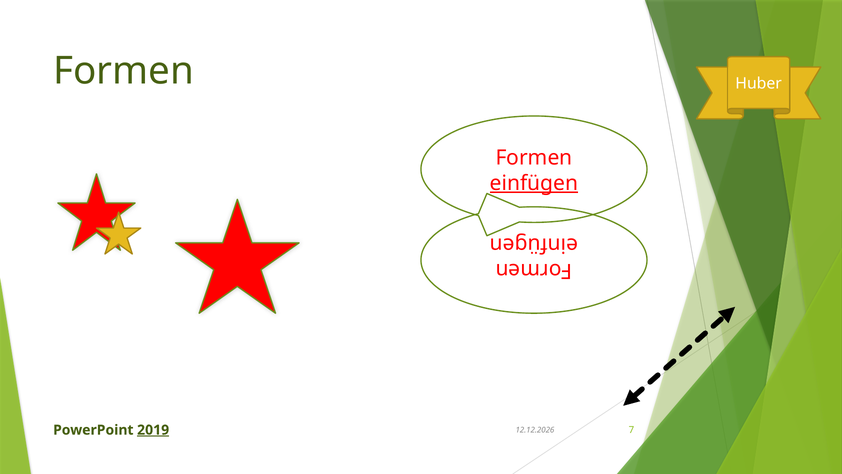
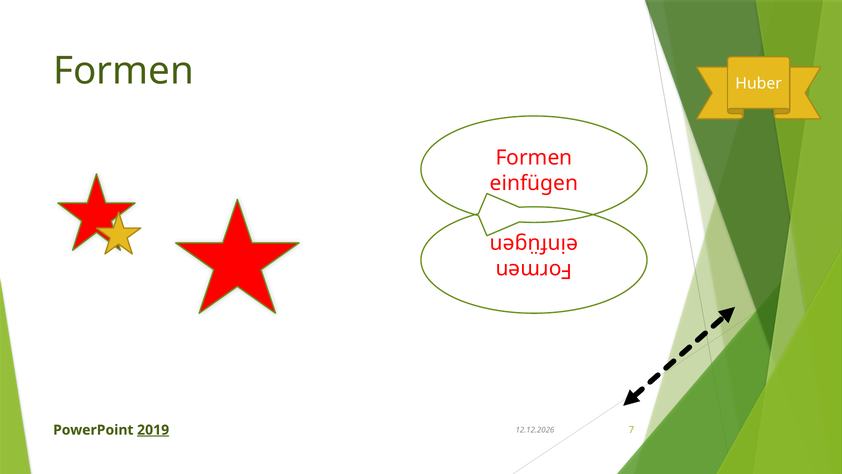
einfügen underline: present -> none
